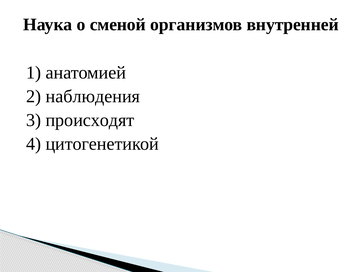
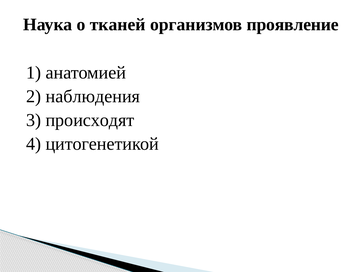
сменой: сменой -> тканей
внутренней: внутренней -> проявление
